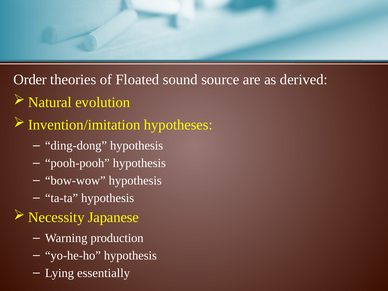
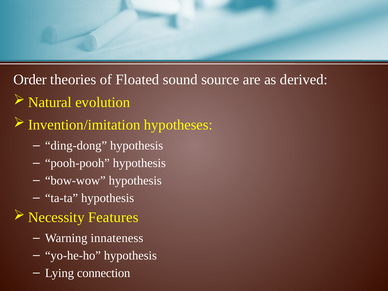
Japanese: Japanese -> Features
production: production -> innateness
essentially: essentially -> connection
